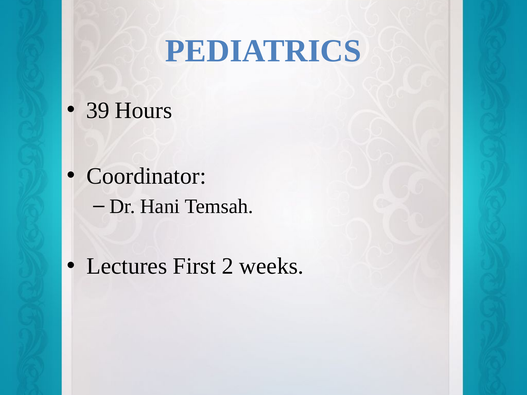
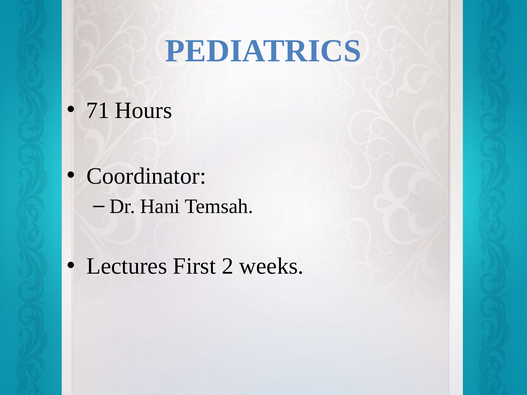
39: 39 -> 71
